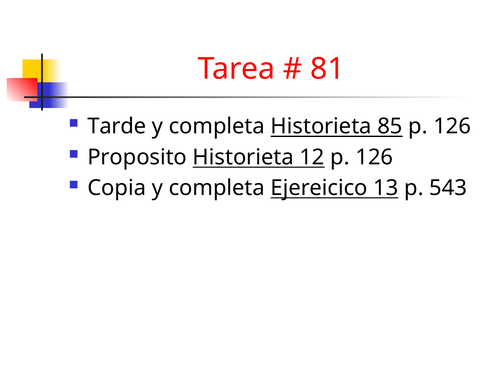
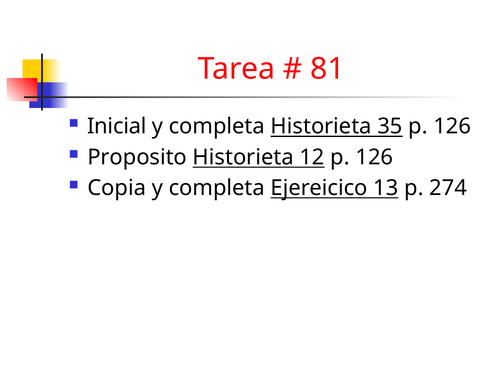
Tarde: Tarde -> Inicial
85: 85 -> 35
543: 543 -> 274
